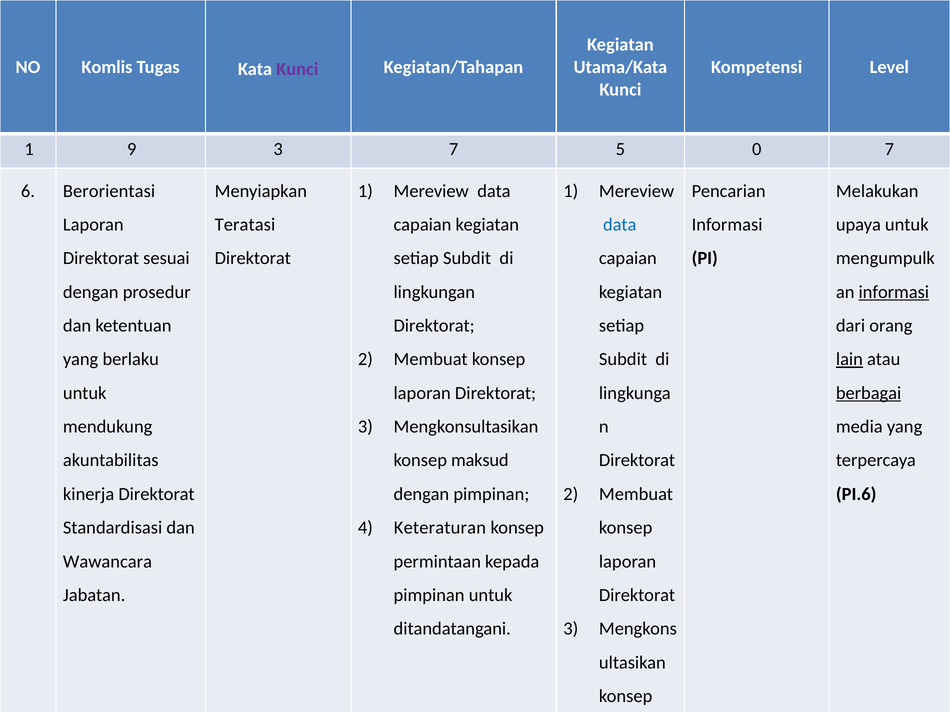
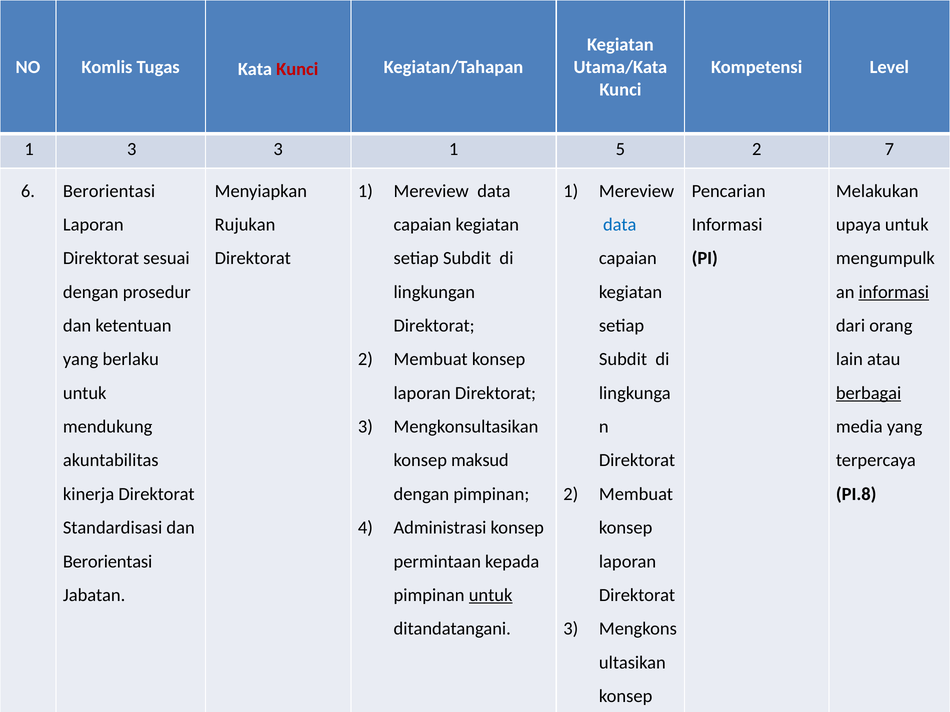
Kunci at (297, 69) colour: purple -> red
1 9: 9 -> 3
3 7: 7 -> 1
5 0: 0 -> 2
Teratasi: Teratasi -> Rujukan
lain underline: present -> none
PI.6: PI.6 -> PI.8
Keteraturan: Keteraturan -> Administrasi
Wawancara at (107, 562): Wawancara -> Berorientasi
untuk at (491, 596) underline: none -> present
